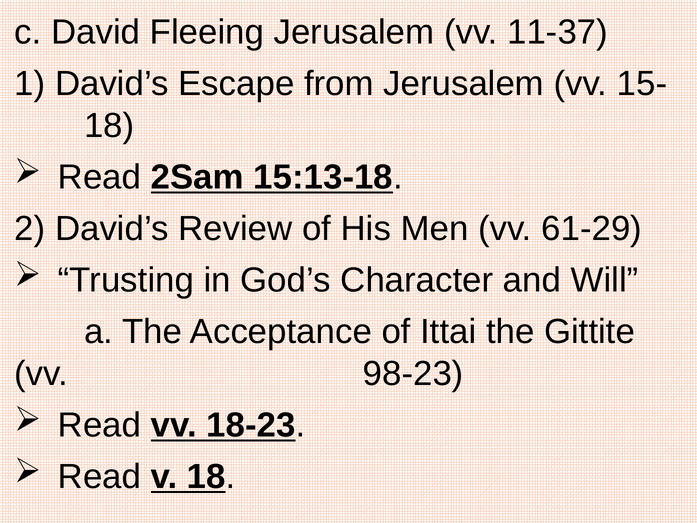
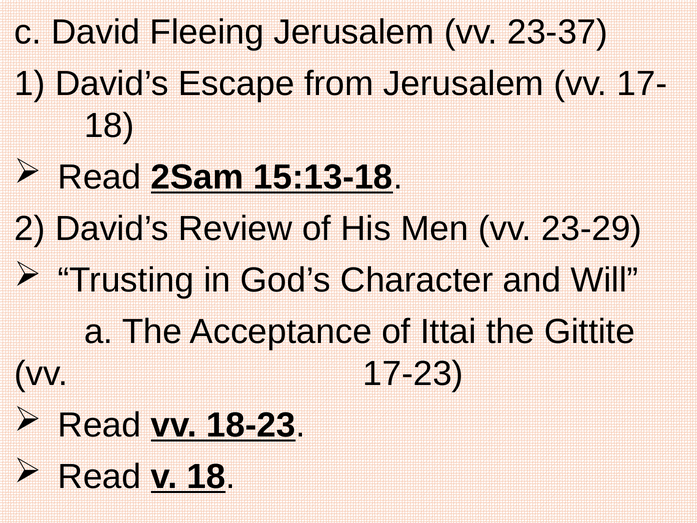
11-37: 11-37 -> 23-37
15-: 15- -> 17-
61-29: 61-29 -> 23-29
98-23: 98-23 -> 17-23
